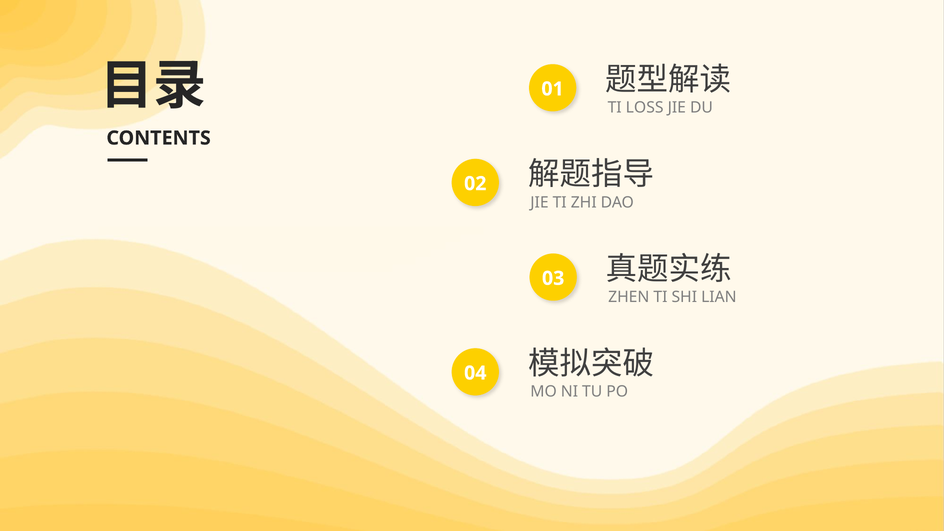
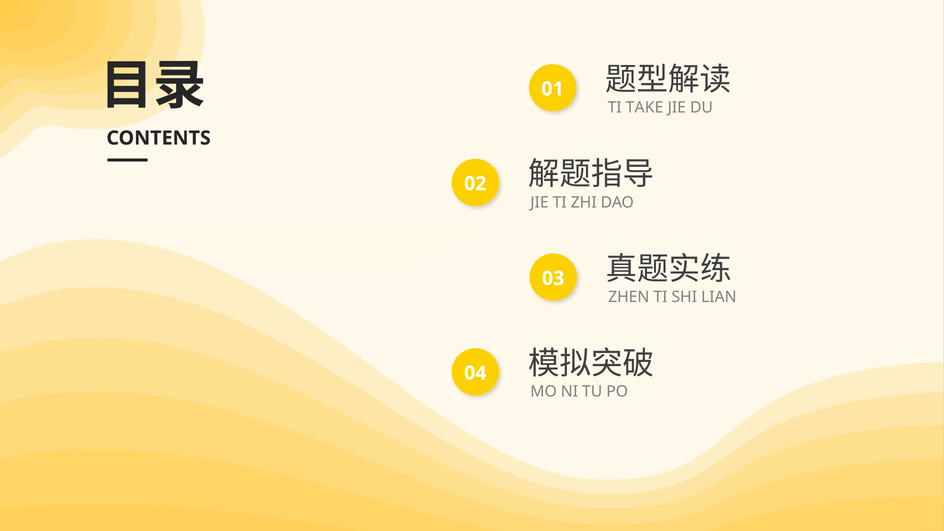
LOSS: LOSS -> TAKE
